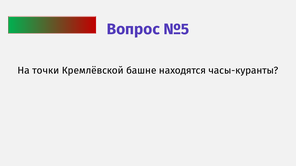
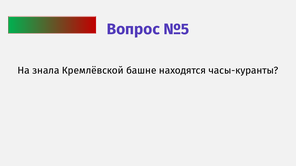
точки: точки -> знала
